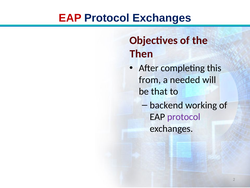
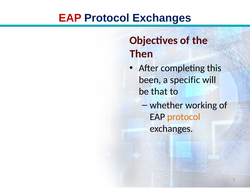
from: from -> been
needed: needed -> specific
backend: backend -> whether
protocol at (184, 117) colour: purple -> orange
